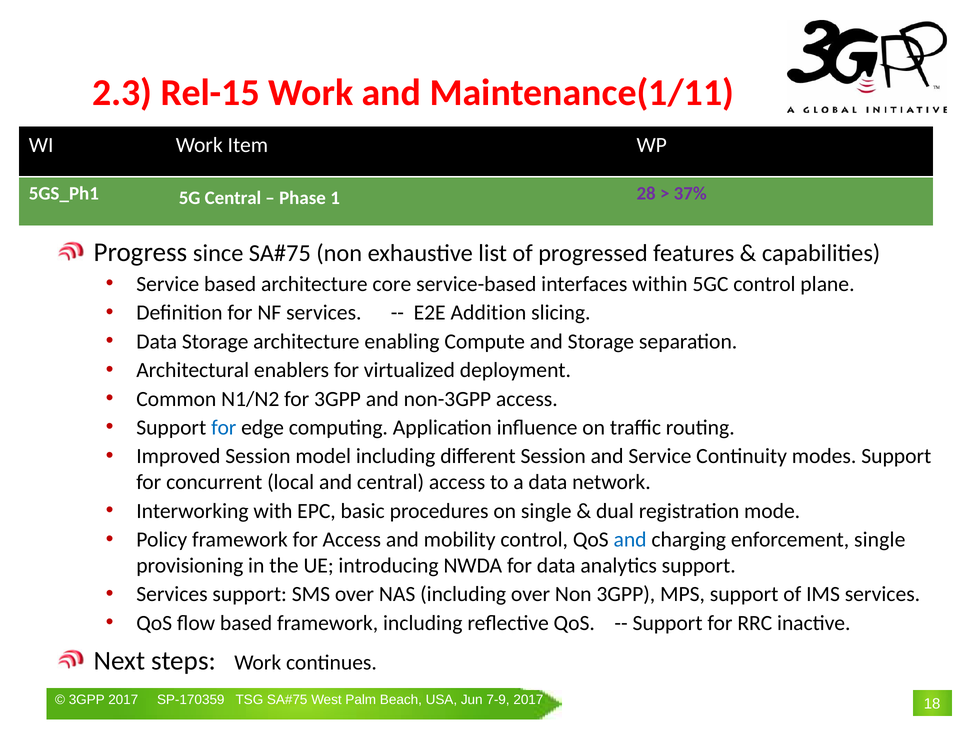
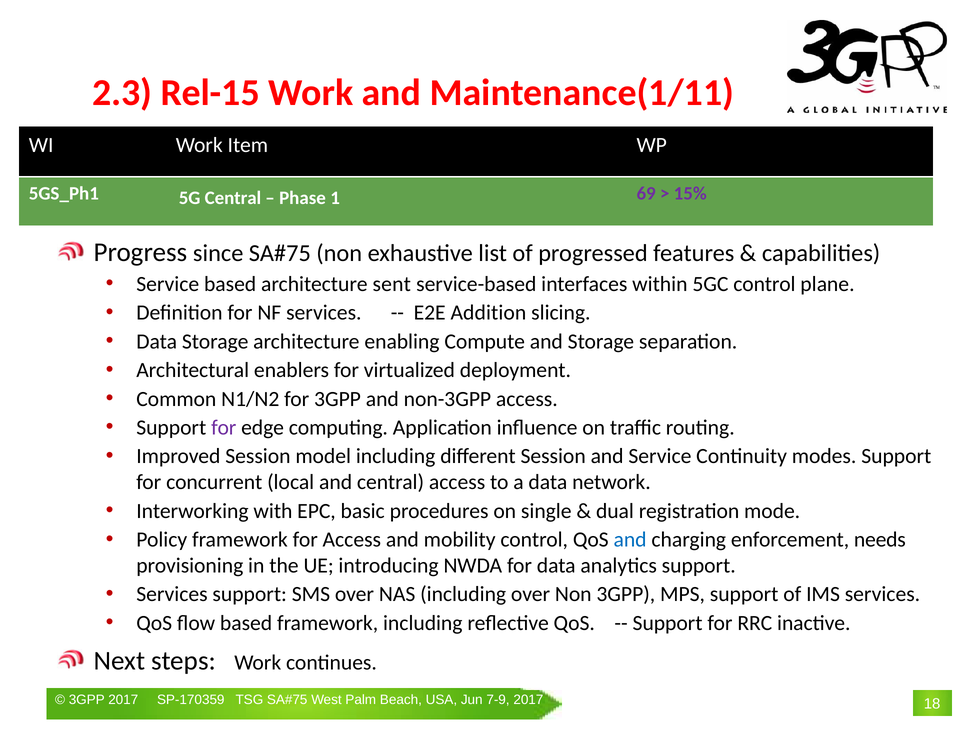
28: 28 -> 69
37%: 37% -> 15%
core: core -> sent
for at (224, 428) colour: blue -> purple
enforcement single: single -> needs
